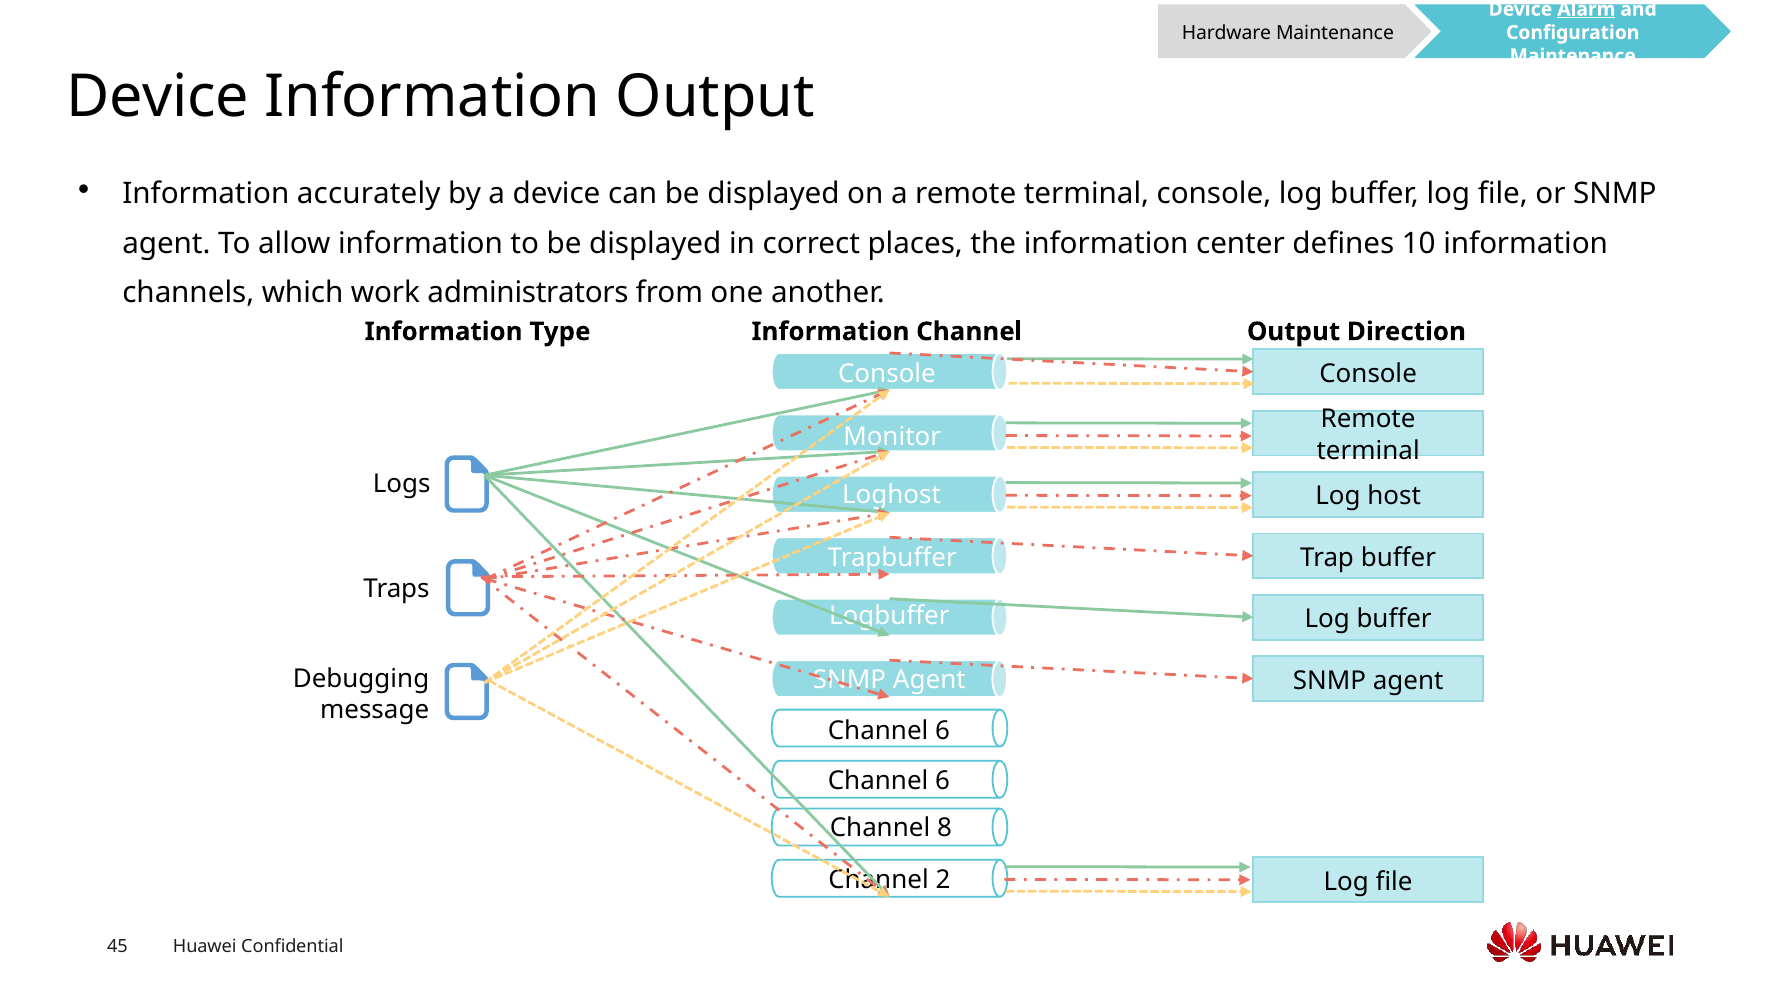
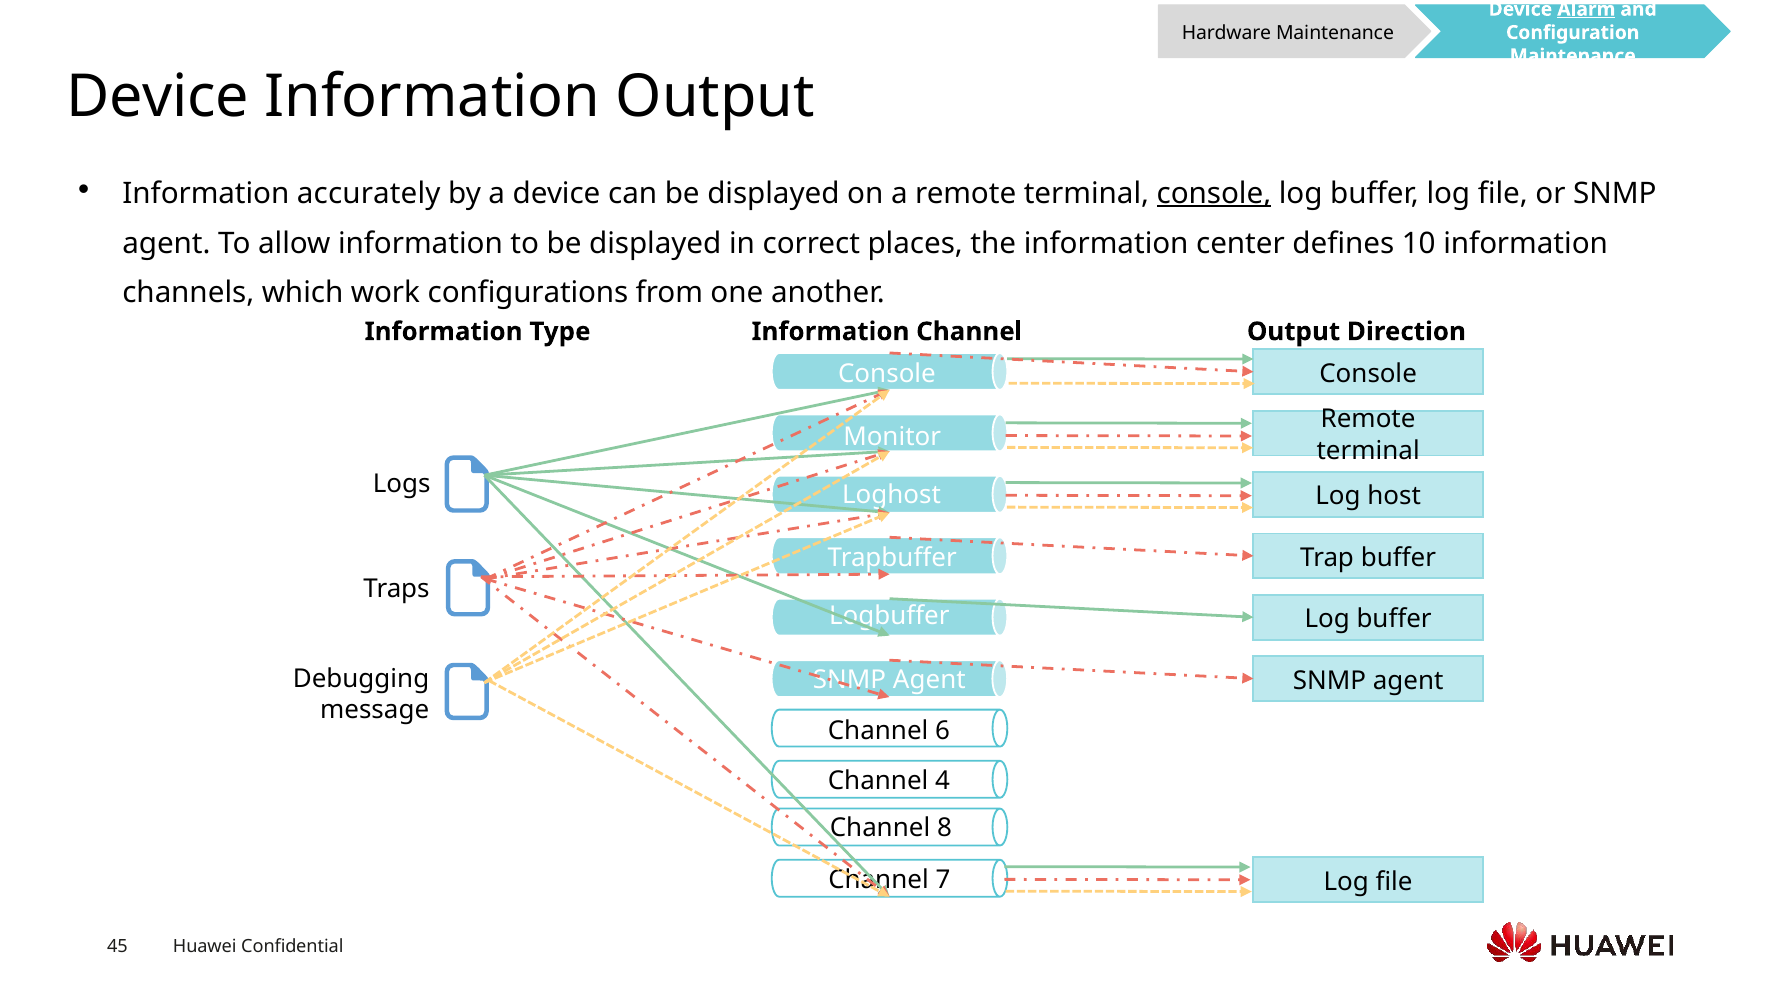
console at (1214, 193) underline: none -> present
administrators: administrators -> configurations
6 at (943, 781): 6 -> 4
2: 2 -> 7
